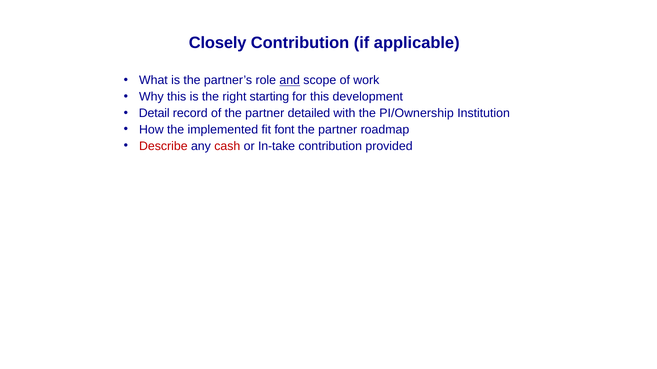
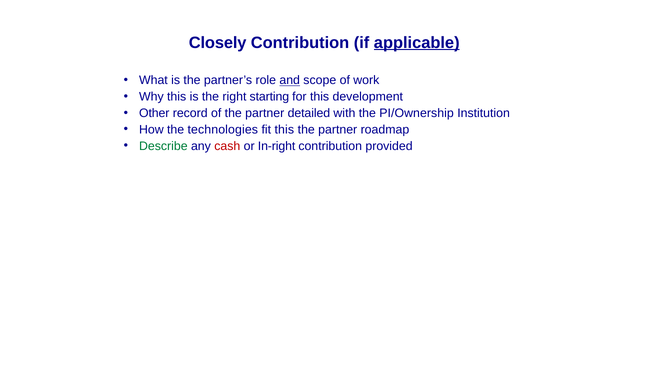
applicable underline: none -> present
Detail: Detail -> Other
implemented: implemented -> technologies
fit font: font -> this
Describe colour: red -> green
In-take: In-take -> In-right
